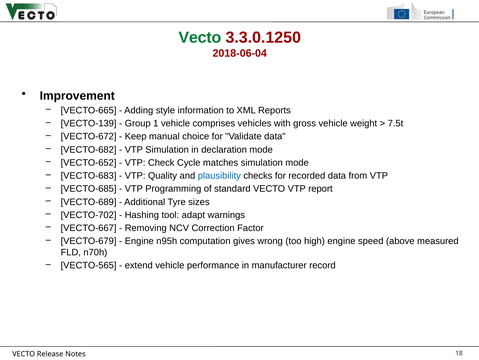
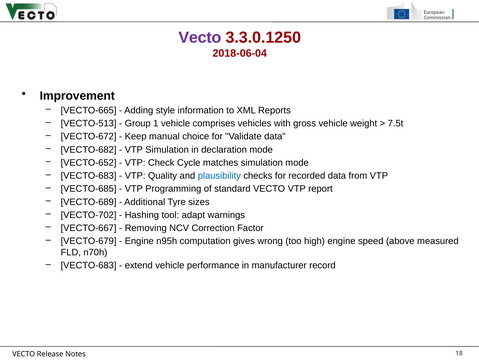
Vecto at (200, 38) colour: green -> purple
VECTO-139: VECTO-139 -> VECTO-513
VECTO-565 at (89, 265): VECTO-565 -> VECTO-683
